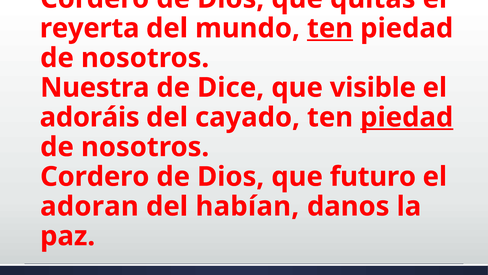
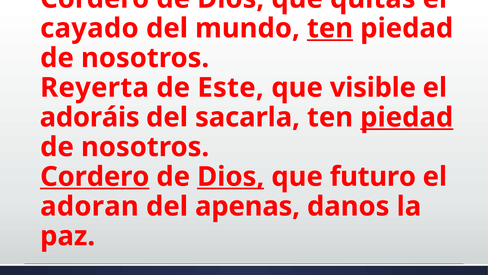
reyerta: reyerta -> cayado
Nuestra: Nuestra -> Reyerta
Dice: Dice -> Este
cayado: cayado -> sacarla
Cordero at (95, 176) underline: none -> present
Dios at (231, 176) underline: none -> present
habían: habían -> apenas
